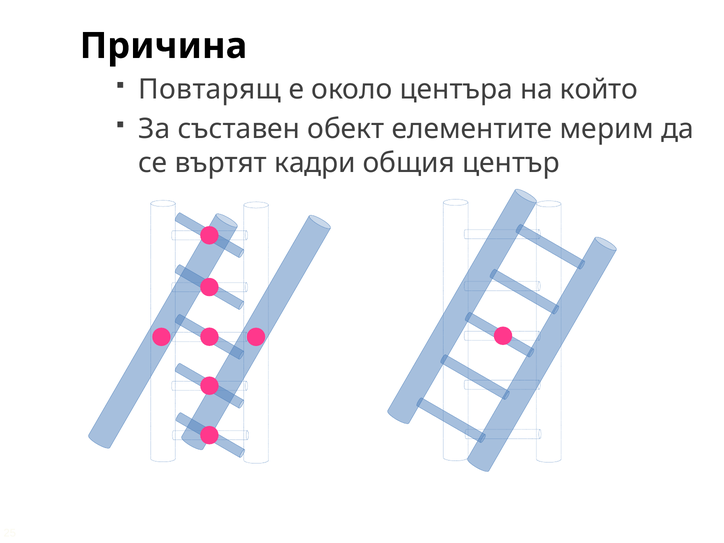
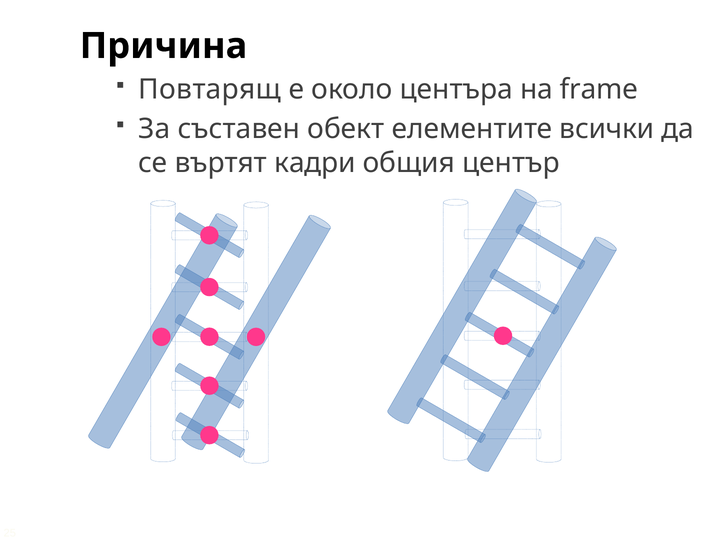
който: който -> frame
мерим: мерим -> всички
